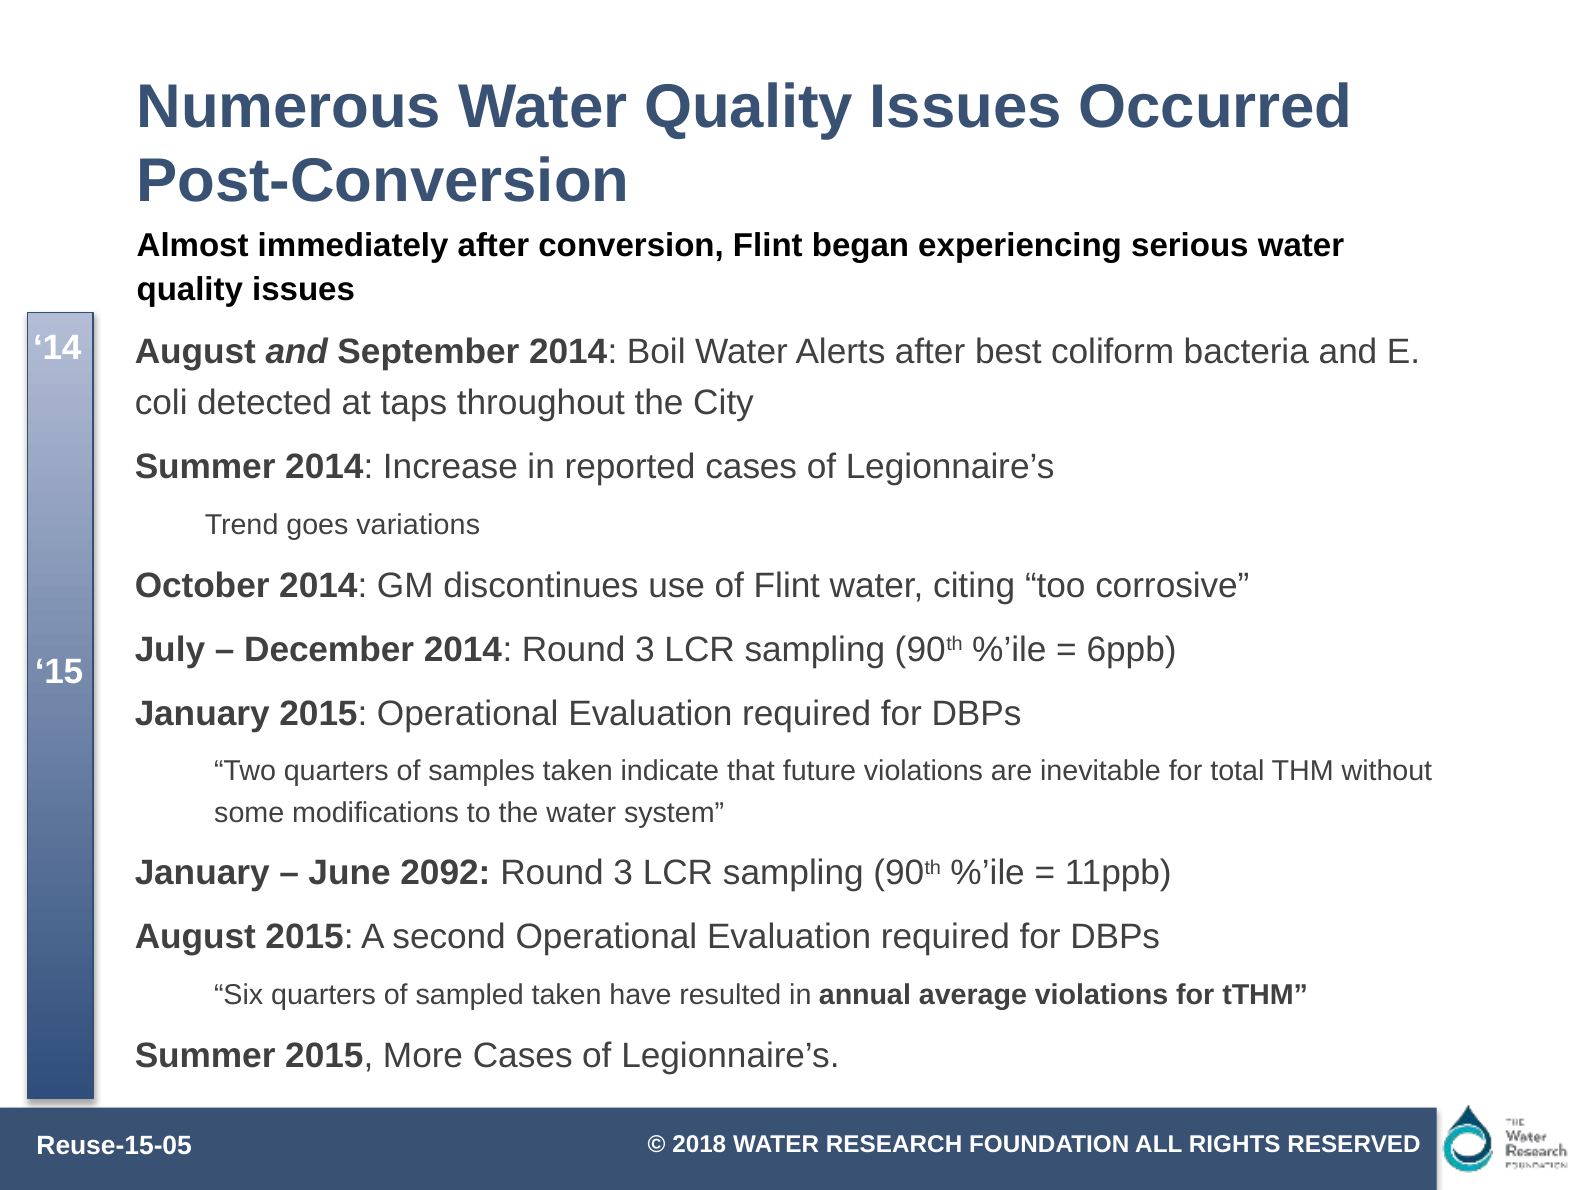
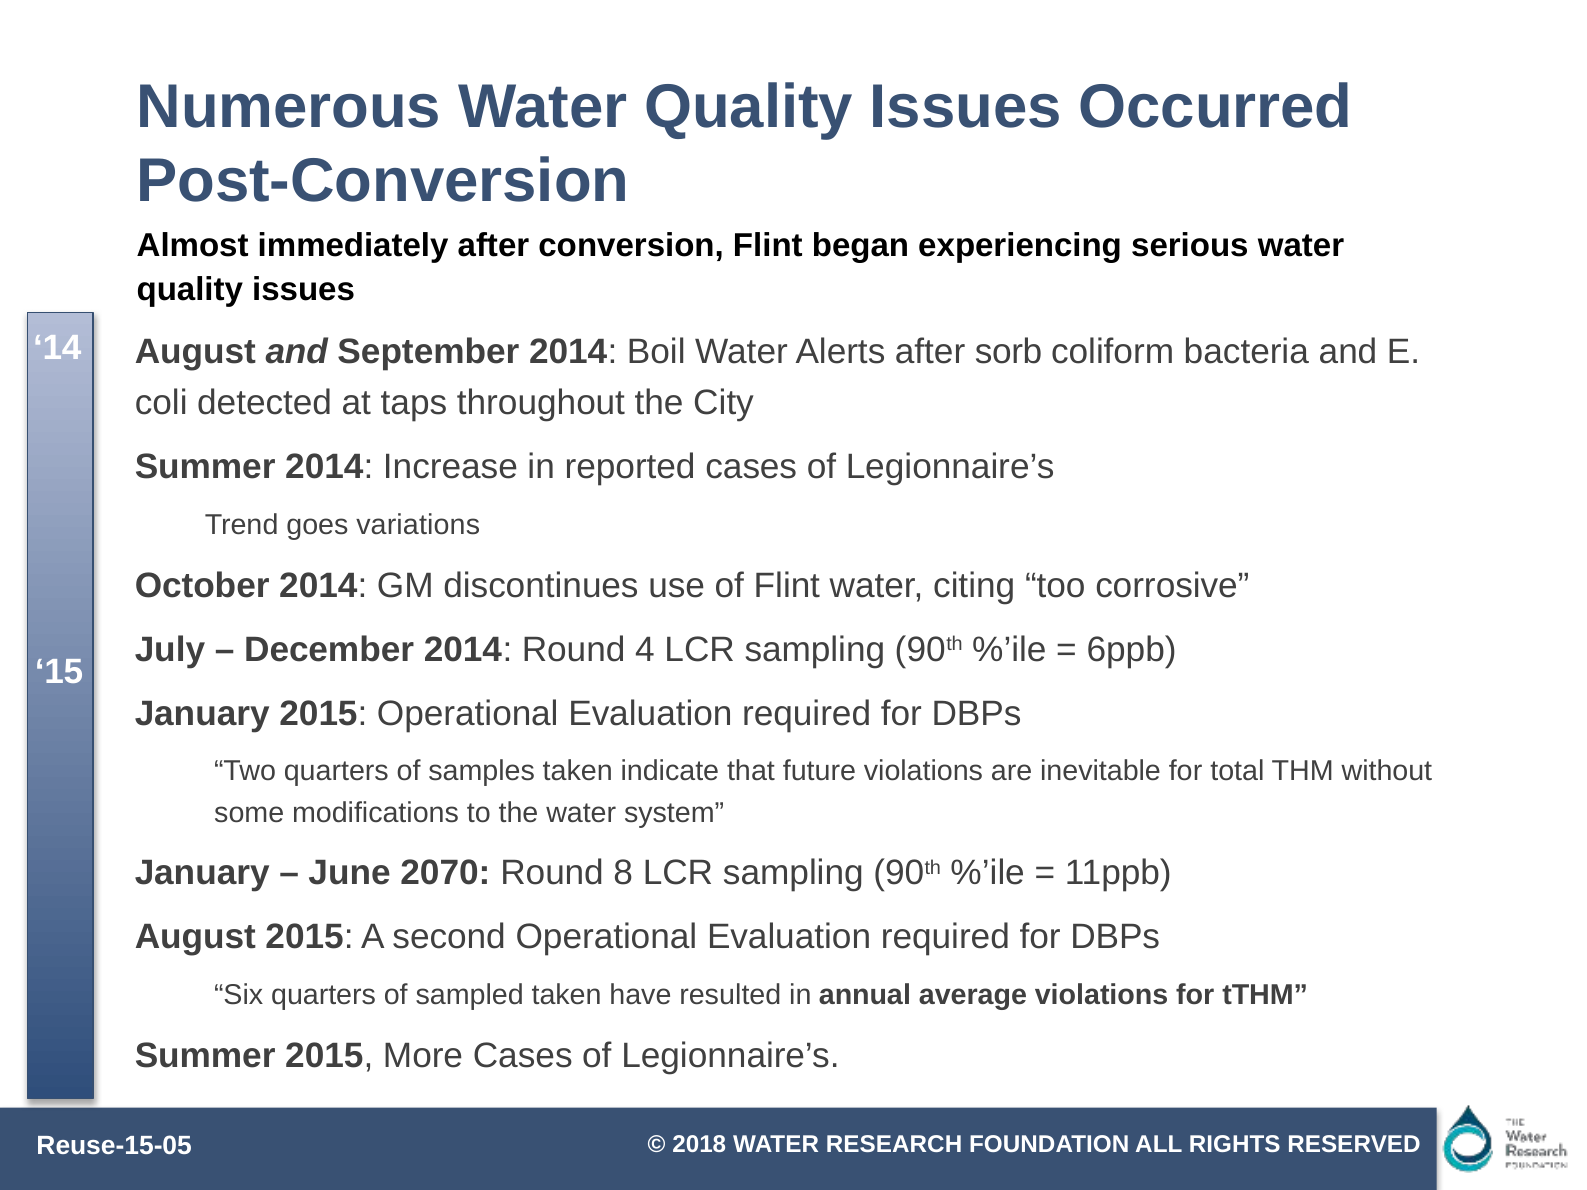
best: best -> sorb
2014 Round 3: 3 -> 4
2092: 2092 -> 2070
3 at (623, 873): 3 -> 8
